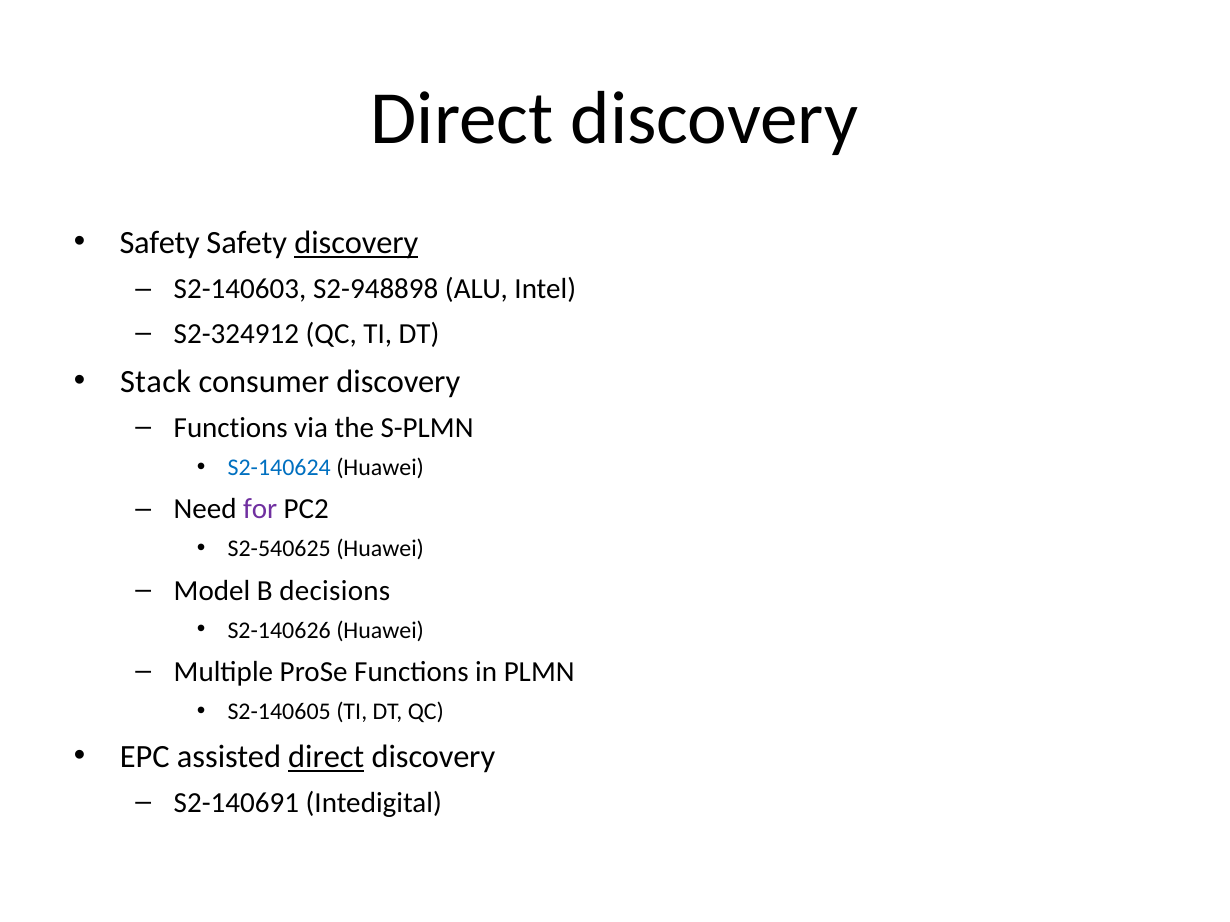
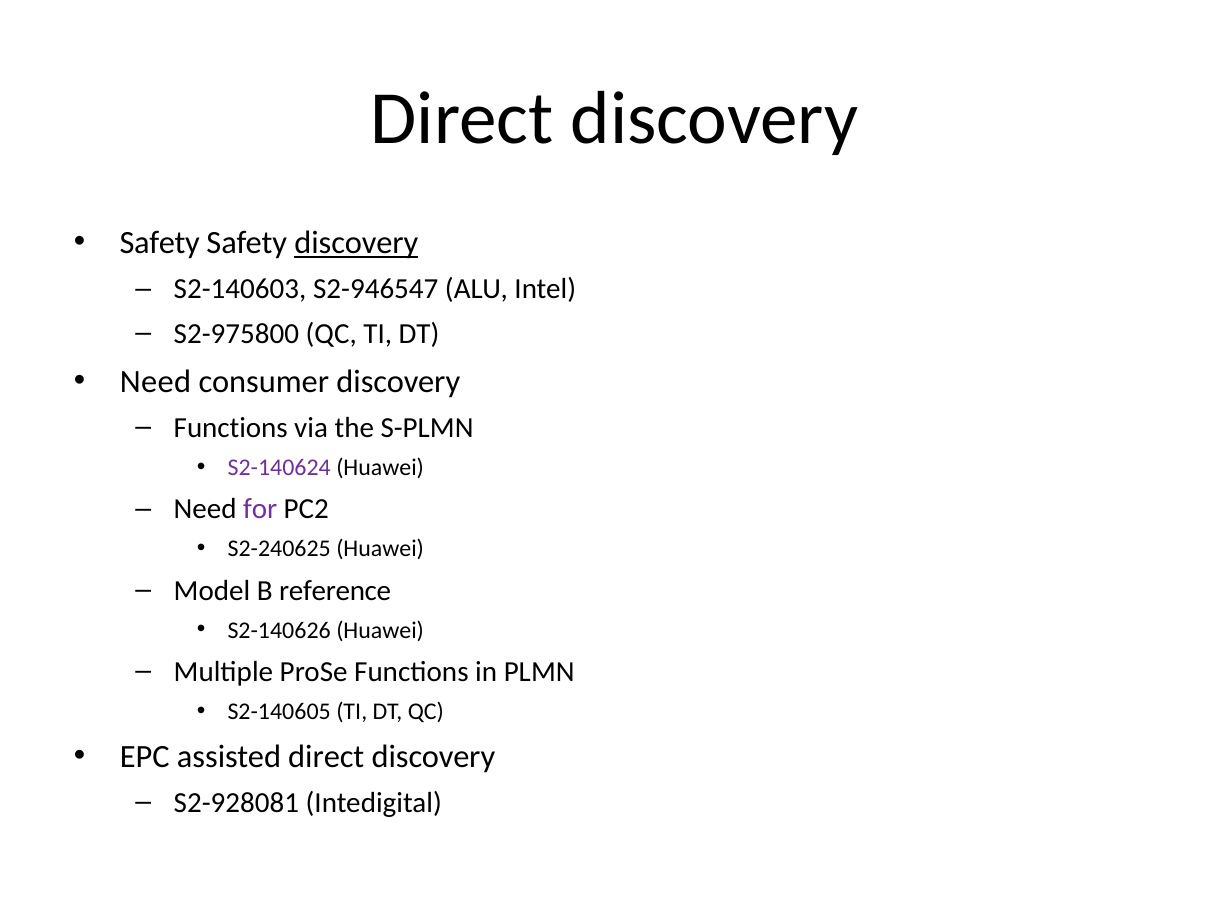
S2-948898: S2-948898 -> S2-946547
S2-324912: S2-324912 -> S2-975800
Stack at (156, 382): Stack -> Need
S2-140624 colour: blue -> purple
S2-540625: S2-540625 -> S2-240625
decisions: decisions -> reference
direct at (326, 757) underline: present -> none
S2-140691: S2-140691 -> S2-928081
